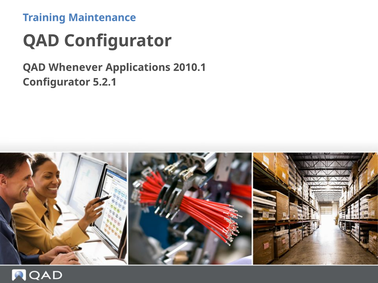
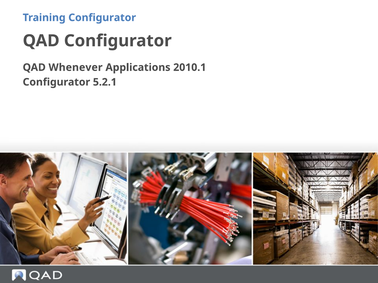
Training Maintenance: Maintenance -> Configurator
